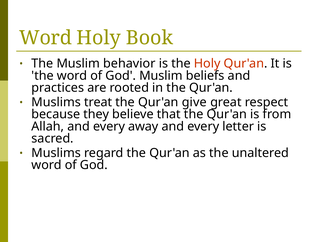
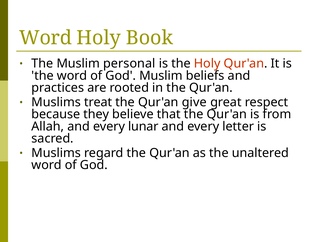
behavior: behavior -> personal
away: away -> lunar
